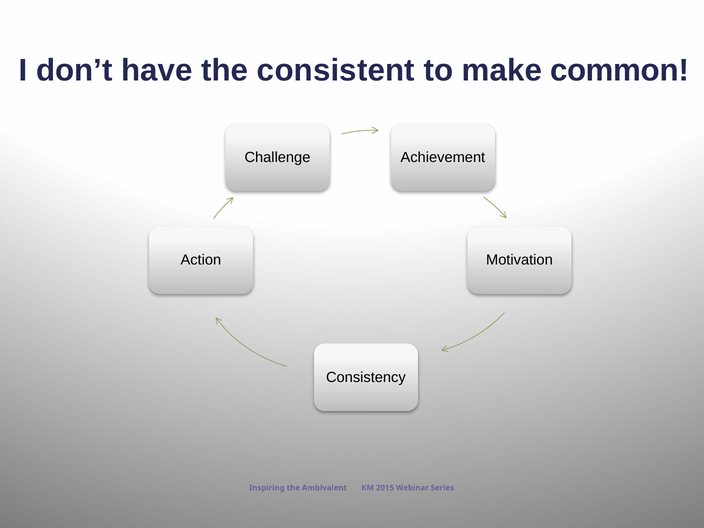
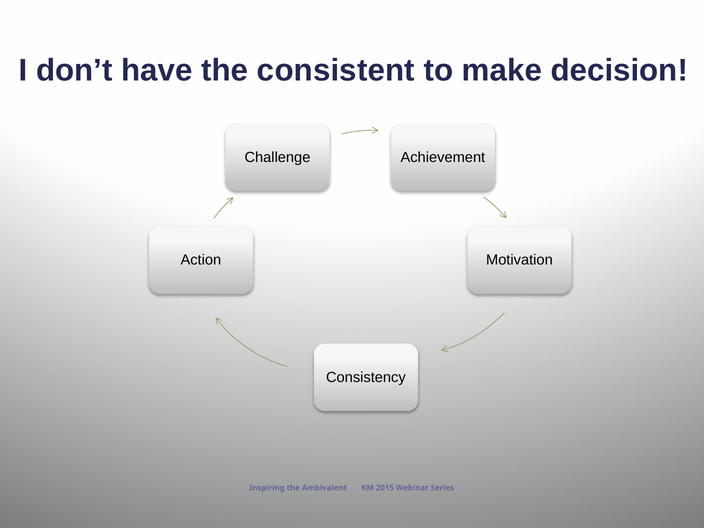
common: common -> decision
